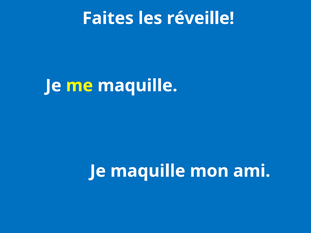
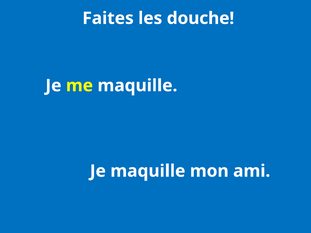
réveille: réveille -> douche
